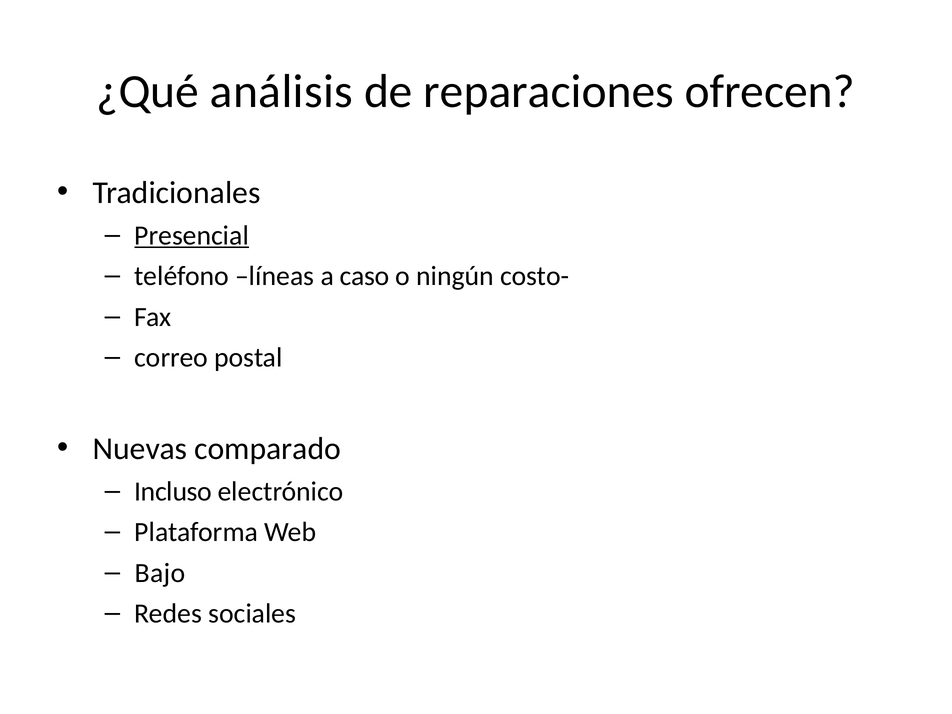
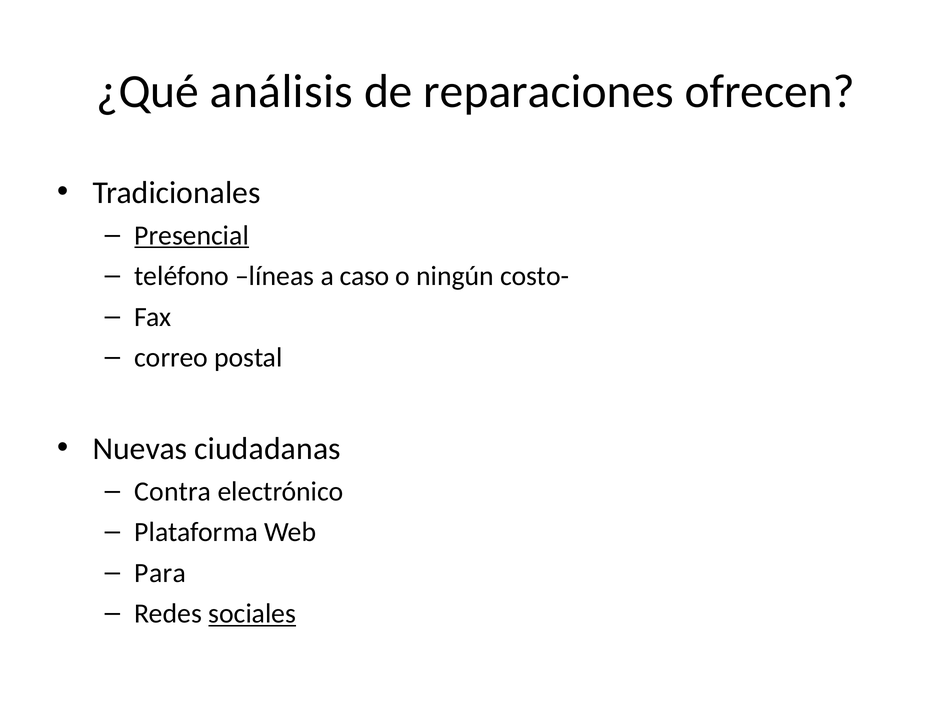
comparado: comparado -> ciudadanas
Incluso: Incluso -> Contra
Bajo: Bajo -> Para
sociales underline: none -> present
